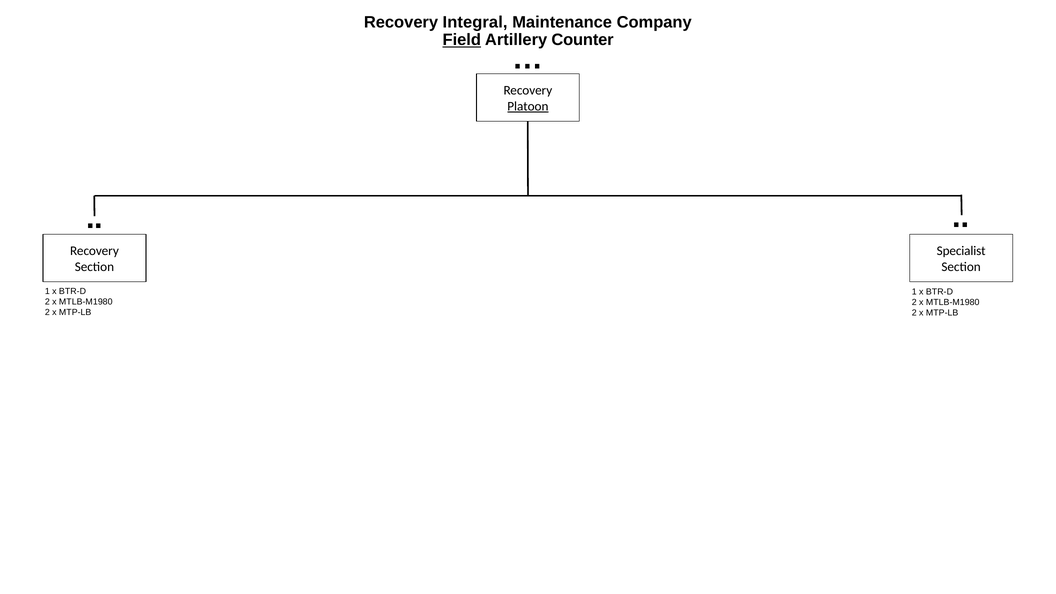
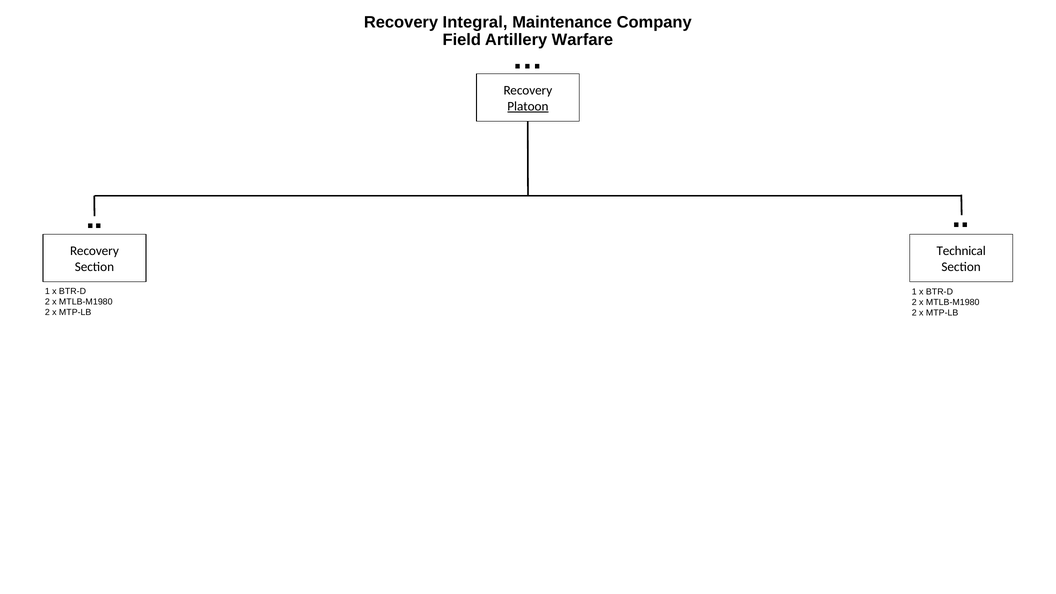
Field underline: present -> none
Counter: Counter -> Warfare
Specialist: Specialist -> Technical
